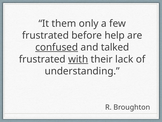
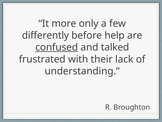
them: them -> more
frustrated at (45, 35): frustrated -> differently
with underline: present -> none
